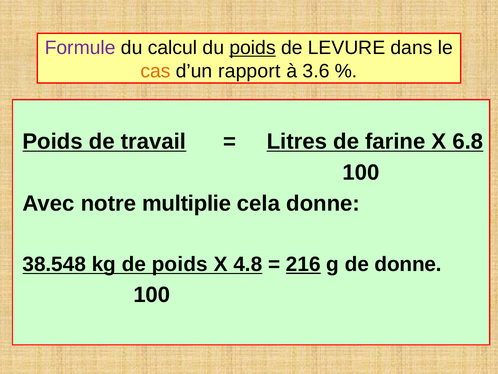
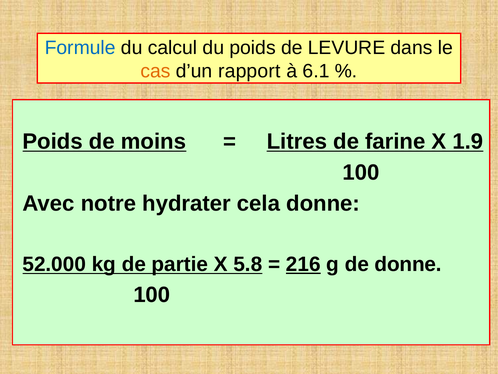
Formule colour: purple -> blue
poids at (253, 48) underline: present -> none
3.6: 3.6 -> 6.1
travail: travail -> moins
6.8: 6.8 -> 1.9
multiplie: multiplie -> hydrater
38.548: 38.548 -> 52.000
de poids: poids -> partie
4.8: 4.8 -> 5.8
